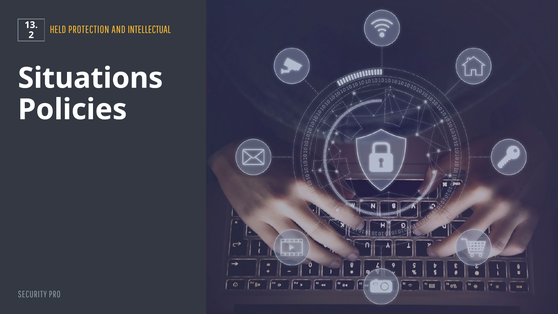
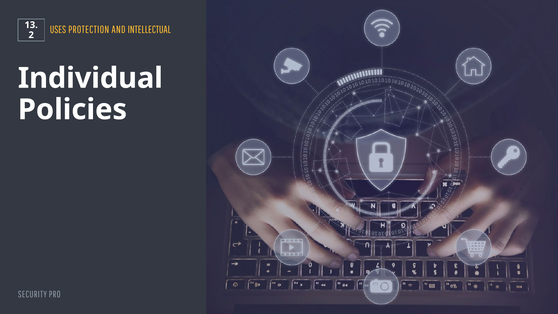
HELD: HELD -> USES
Situations: Situations -> Individual
